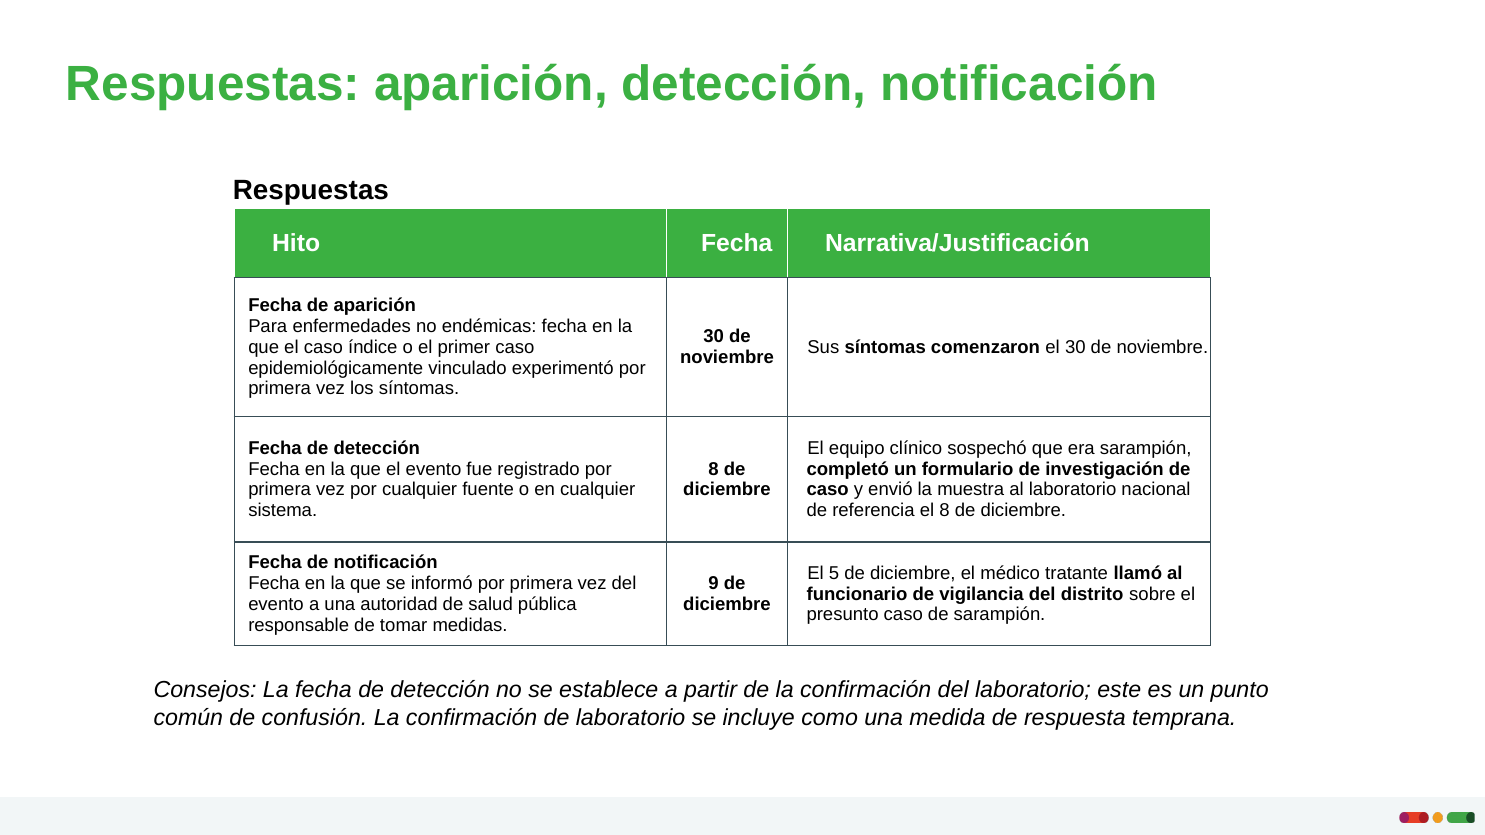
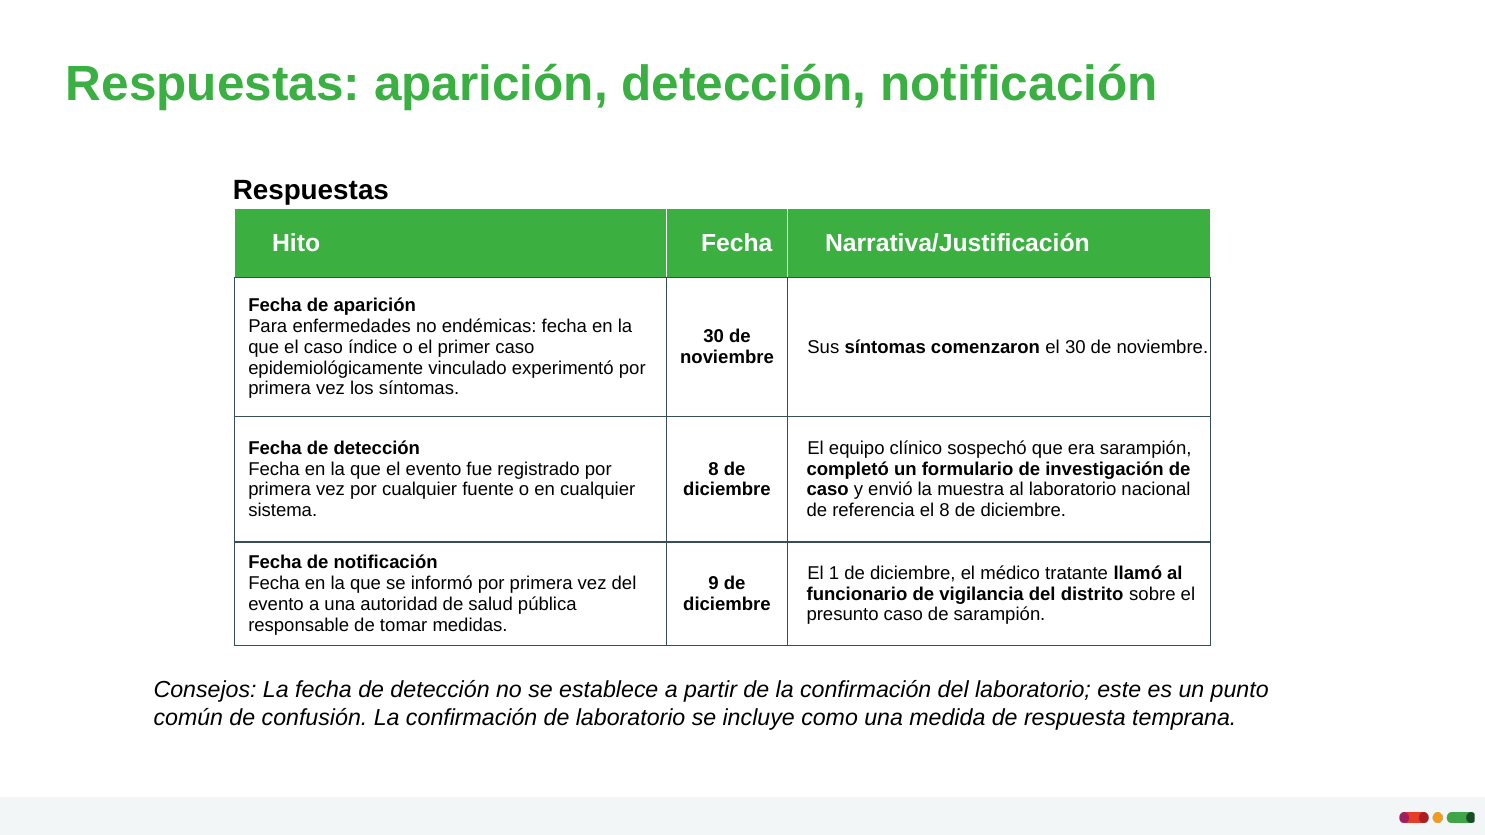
5: 5 -> 1
